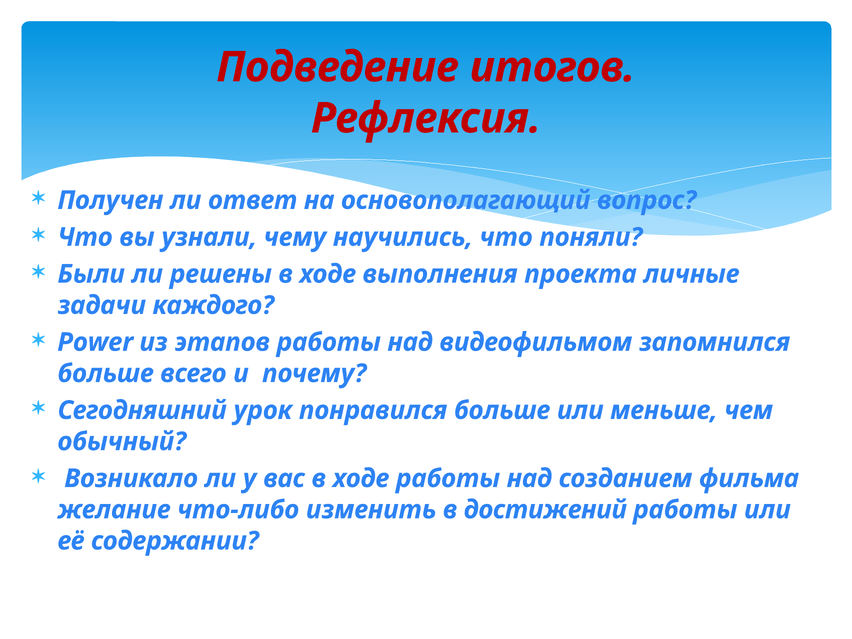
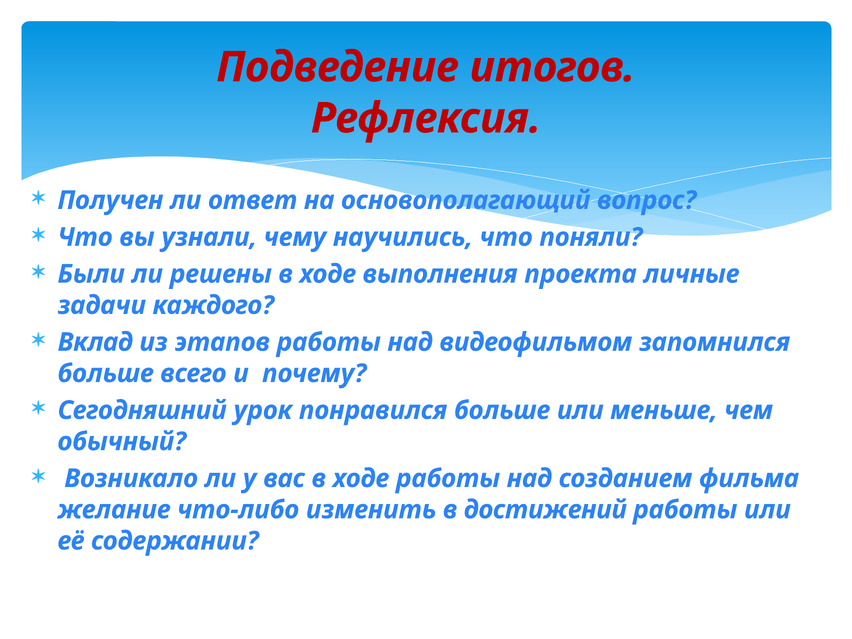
Power: Power -> Вклад
